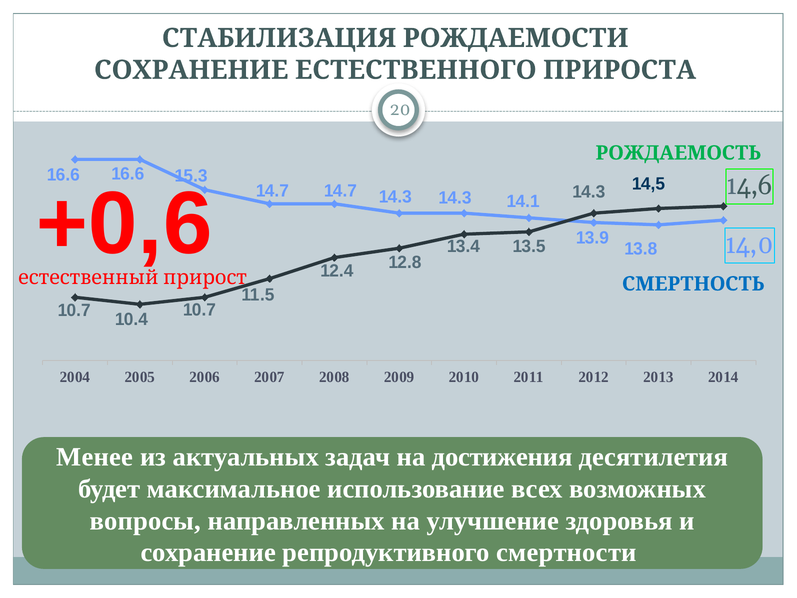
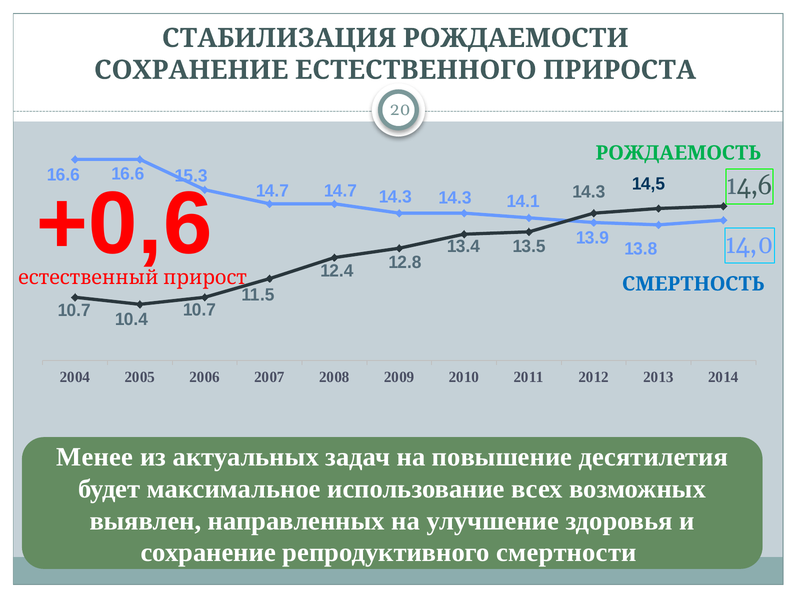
достижения: достижения -> повышение
вопросы: вопросы -> выявлен
